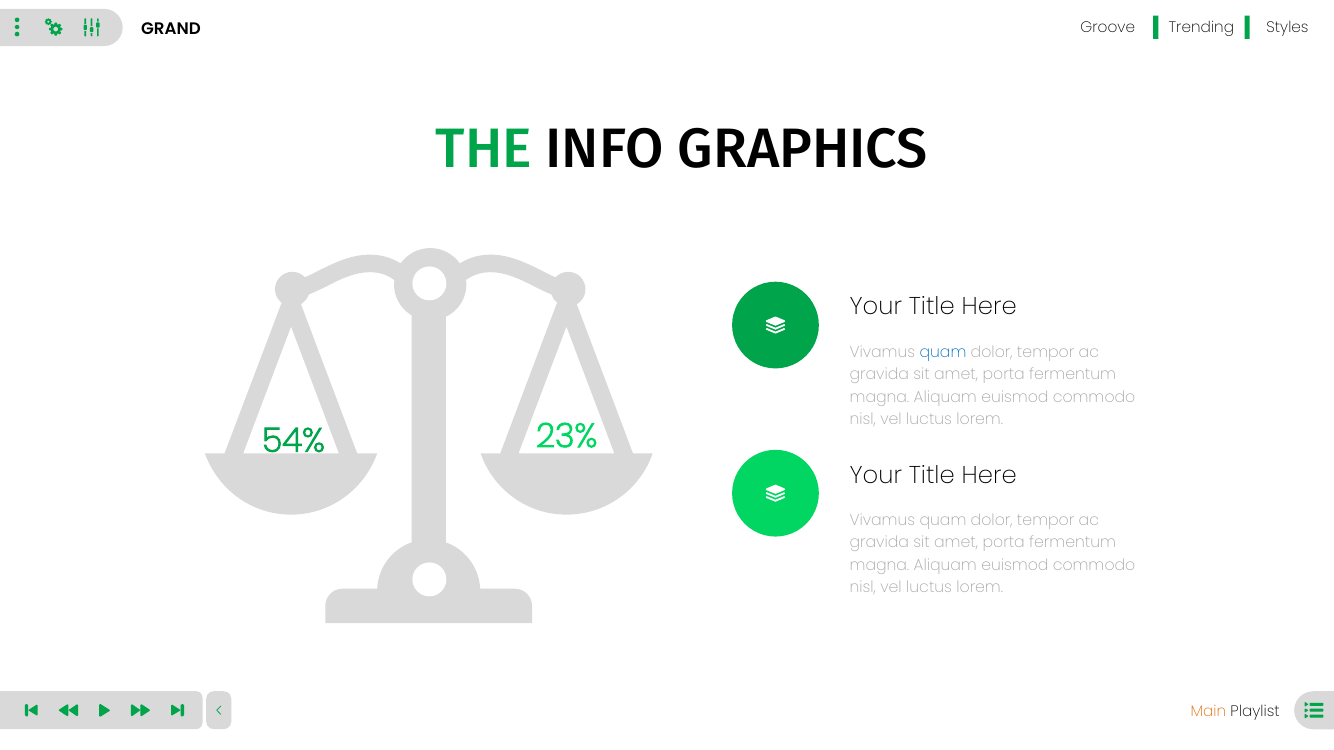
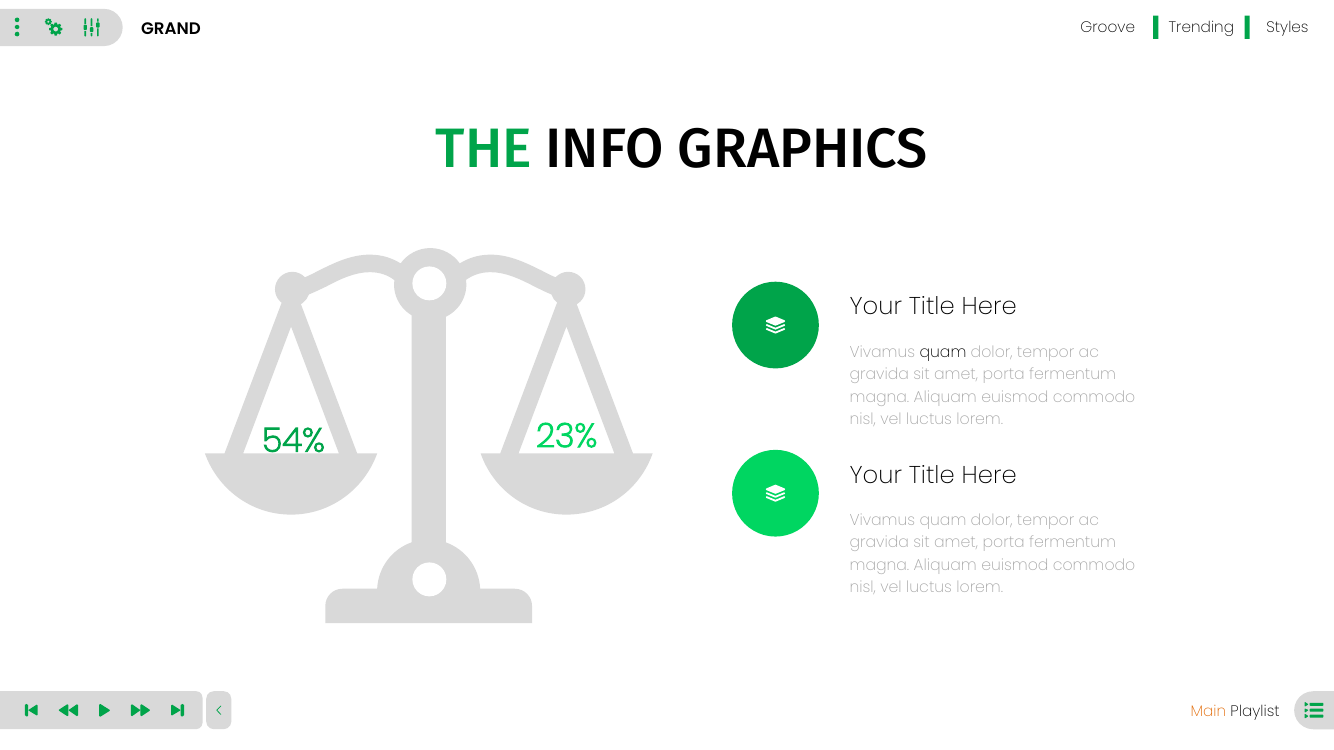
quam at (943, 352) colour: blue -> black
